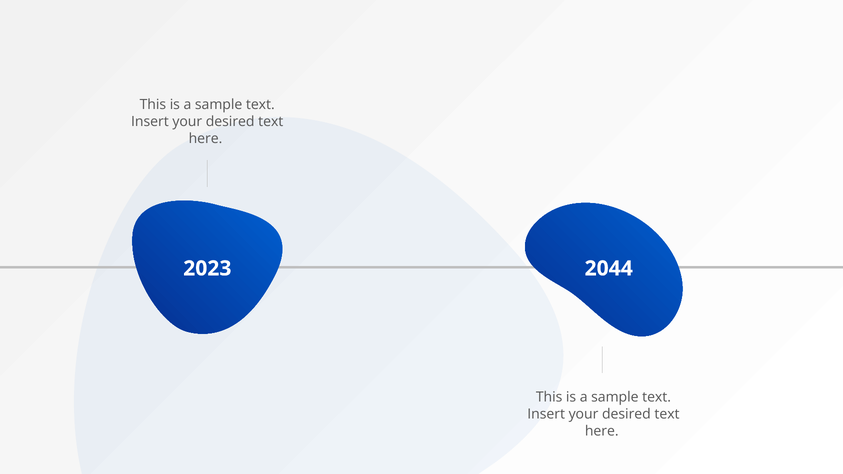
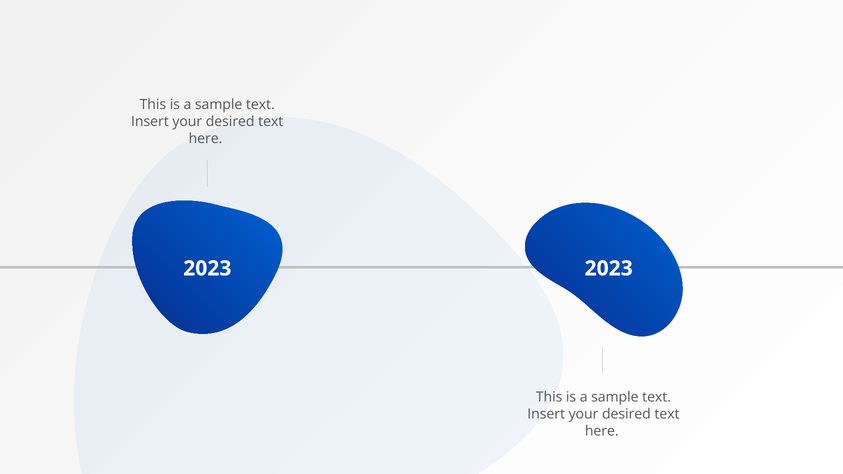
2023 2044: 2044 -> 2023
